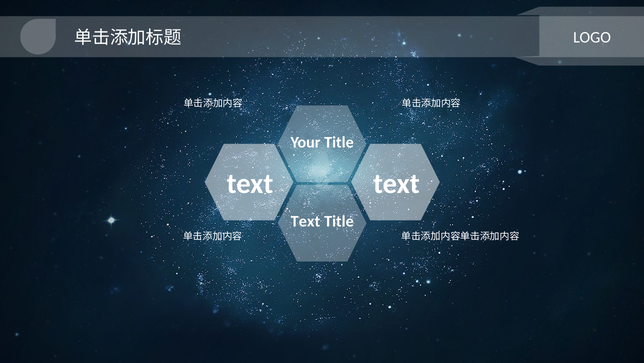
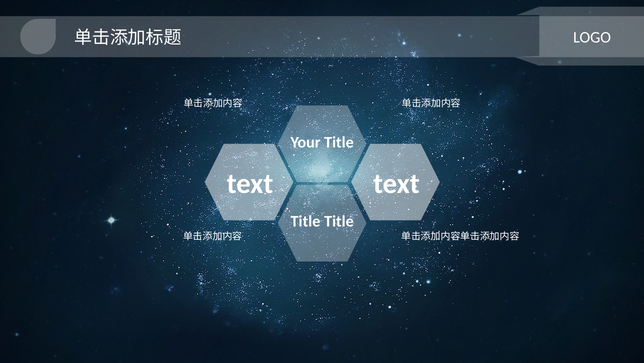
Text at (305, 221): Text -> Title
